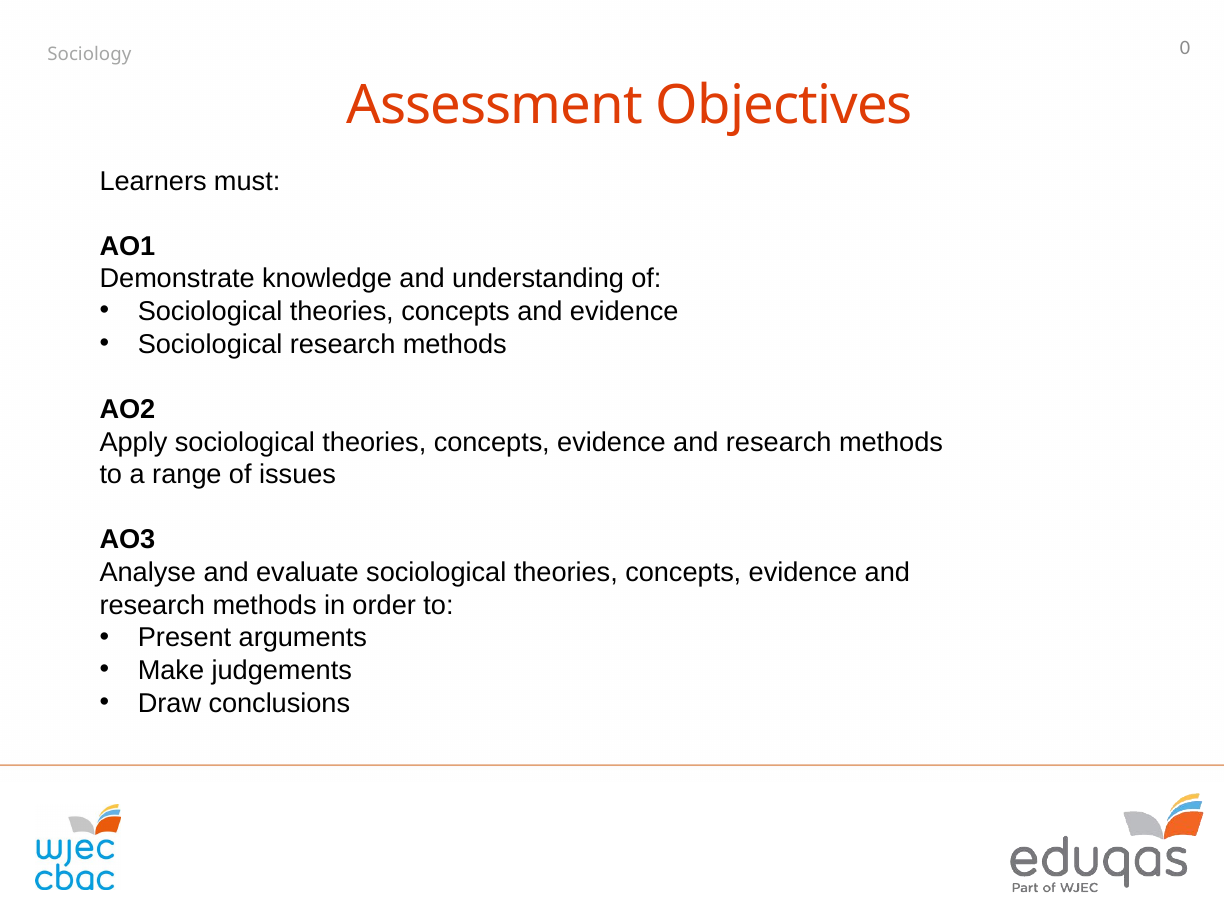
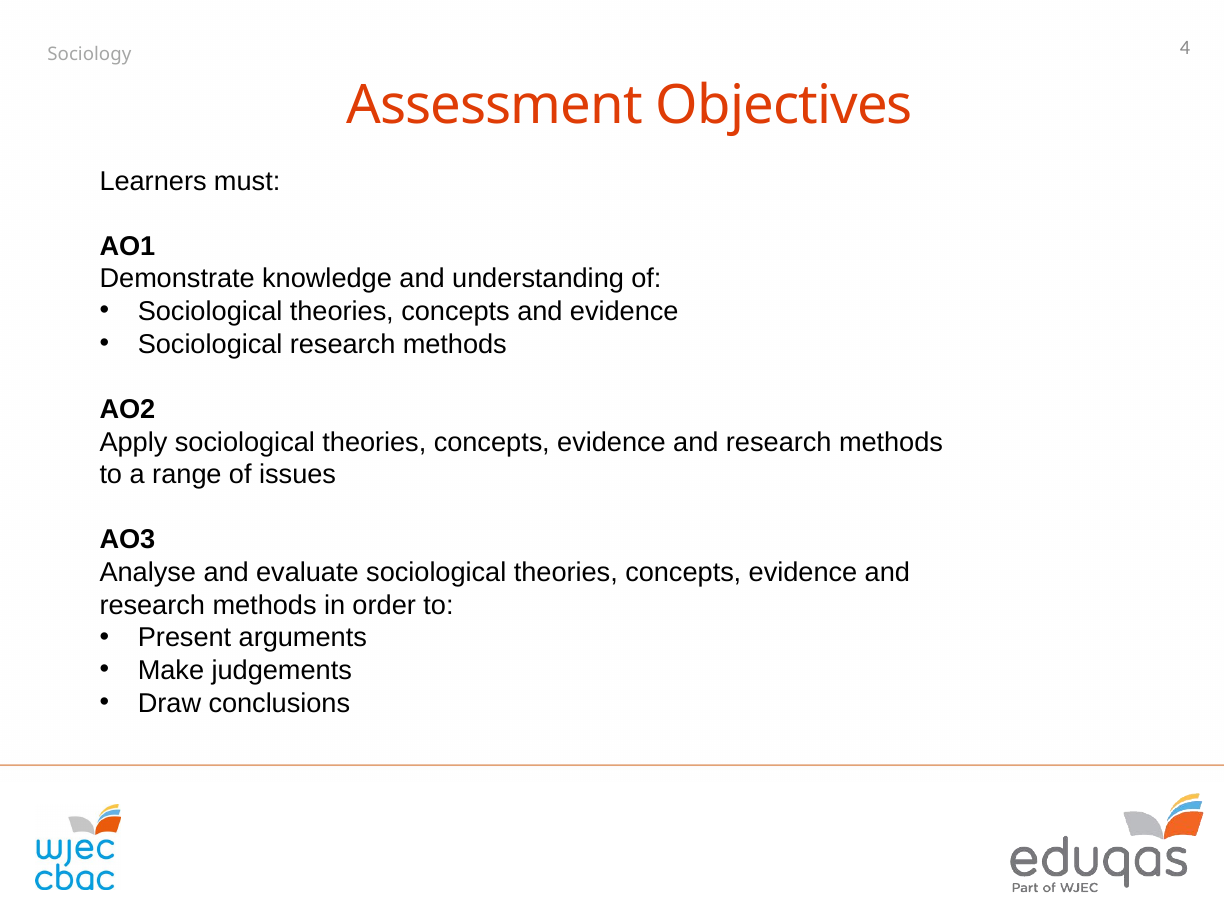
0: 0 -> 4
